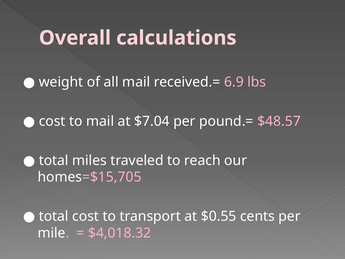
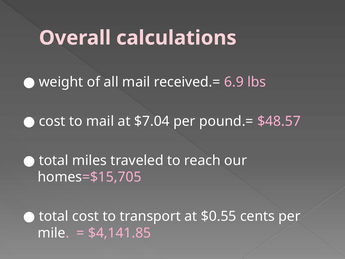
$4,018.32: $4,018.32 -> $4,141.85
